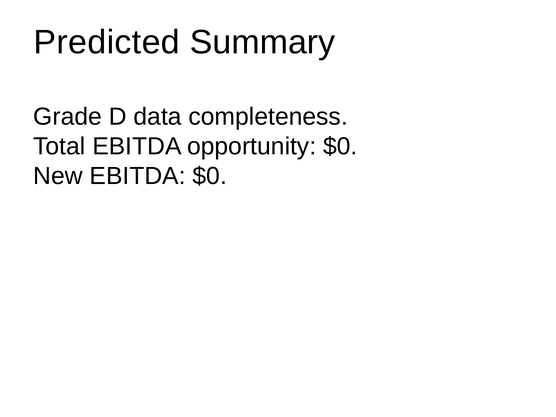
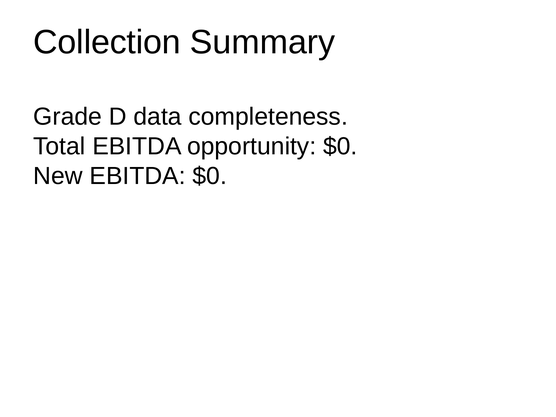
Predicted: Predicted -> Collection
